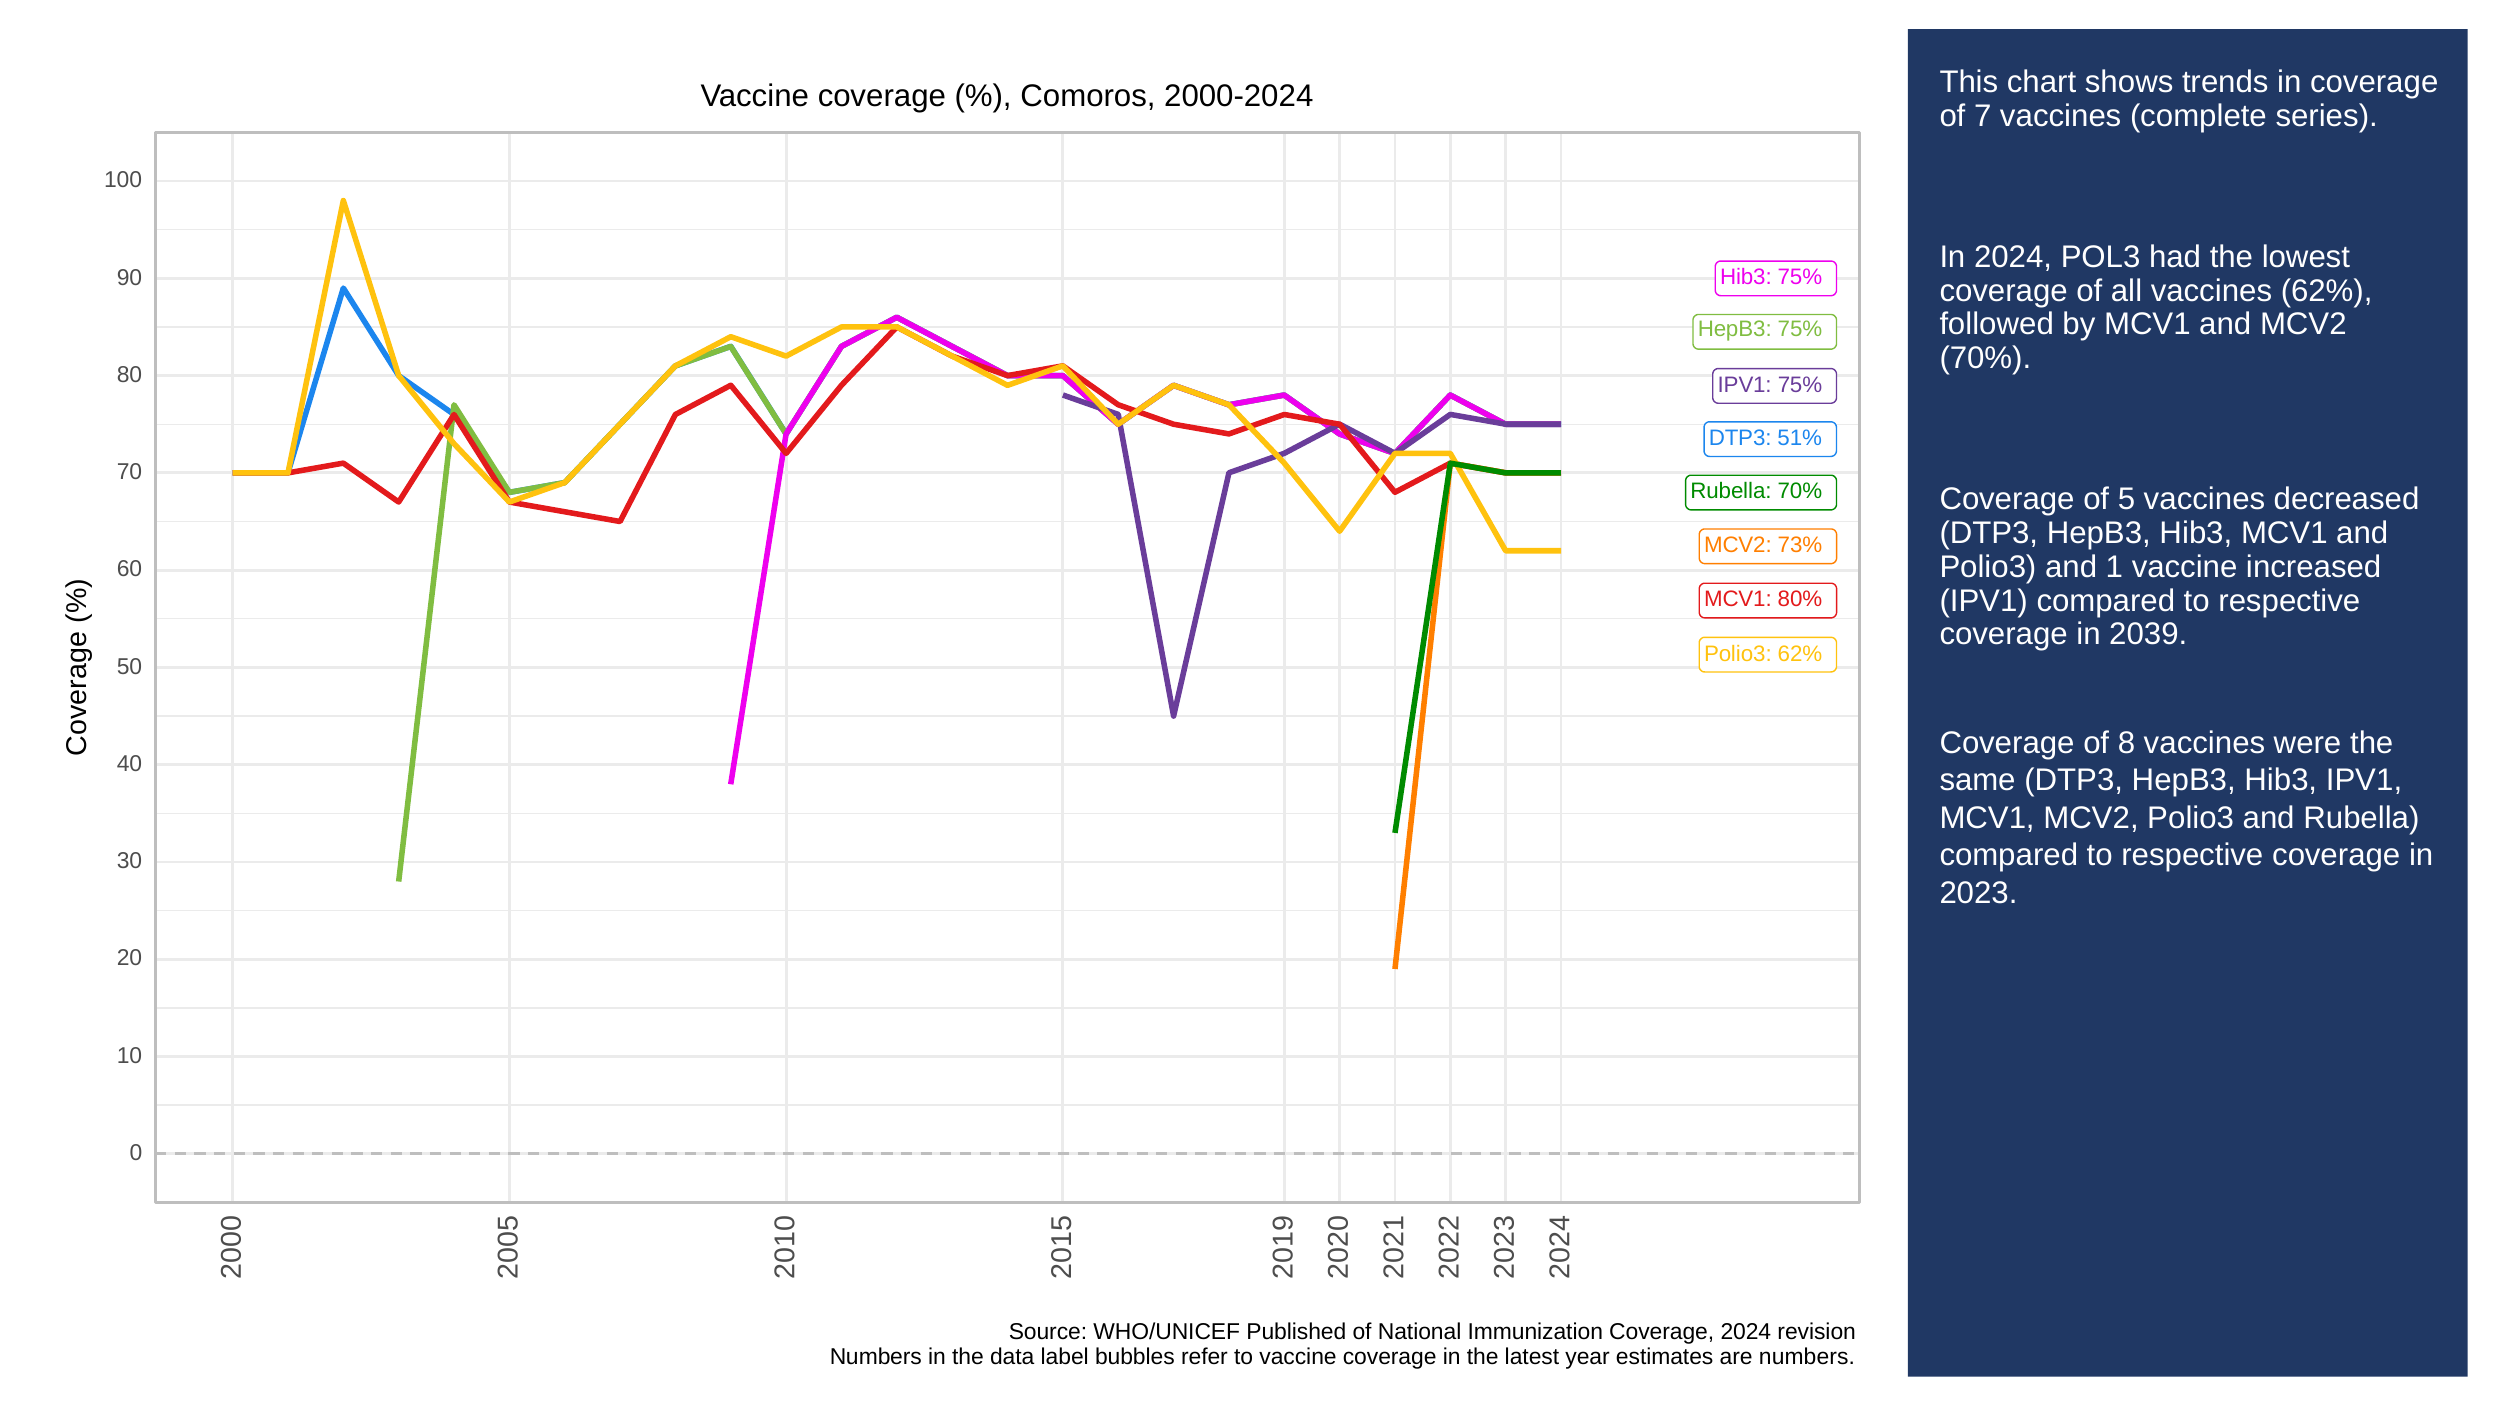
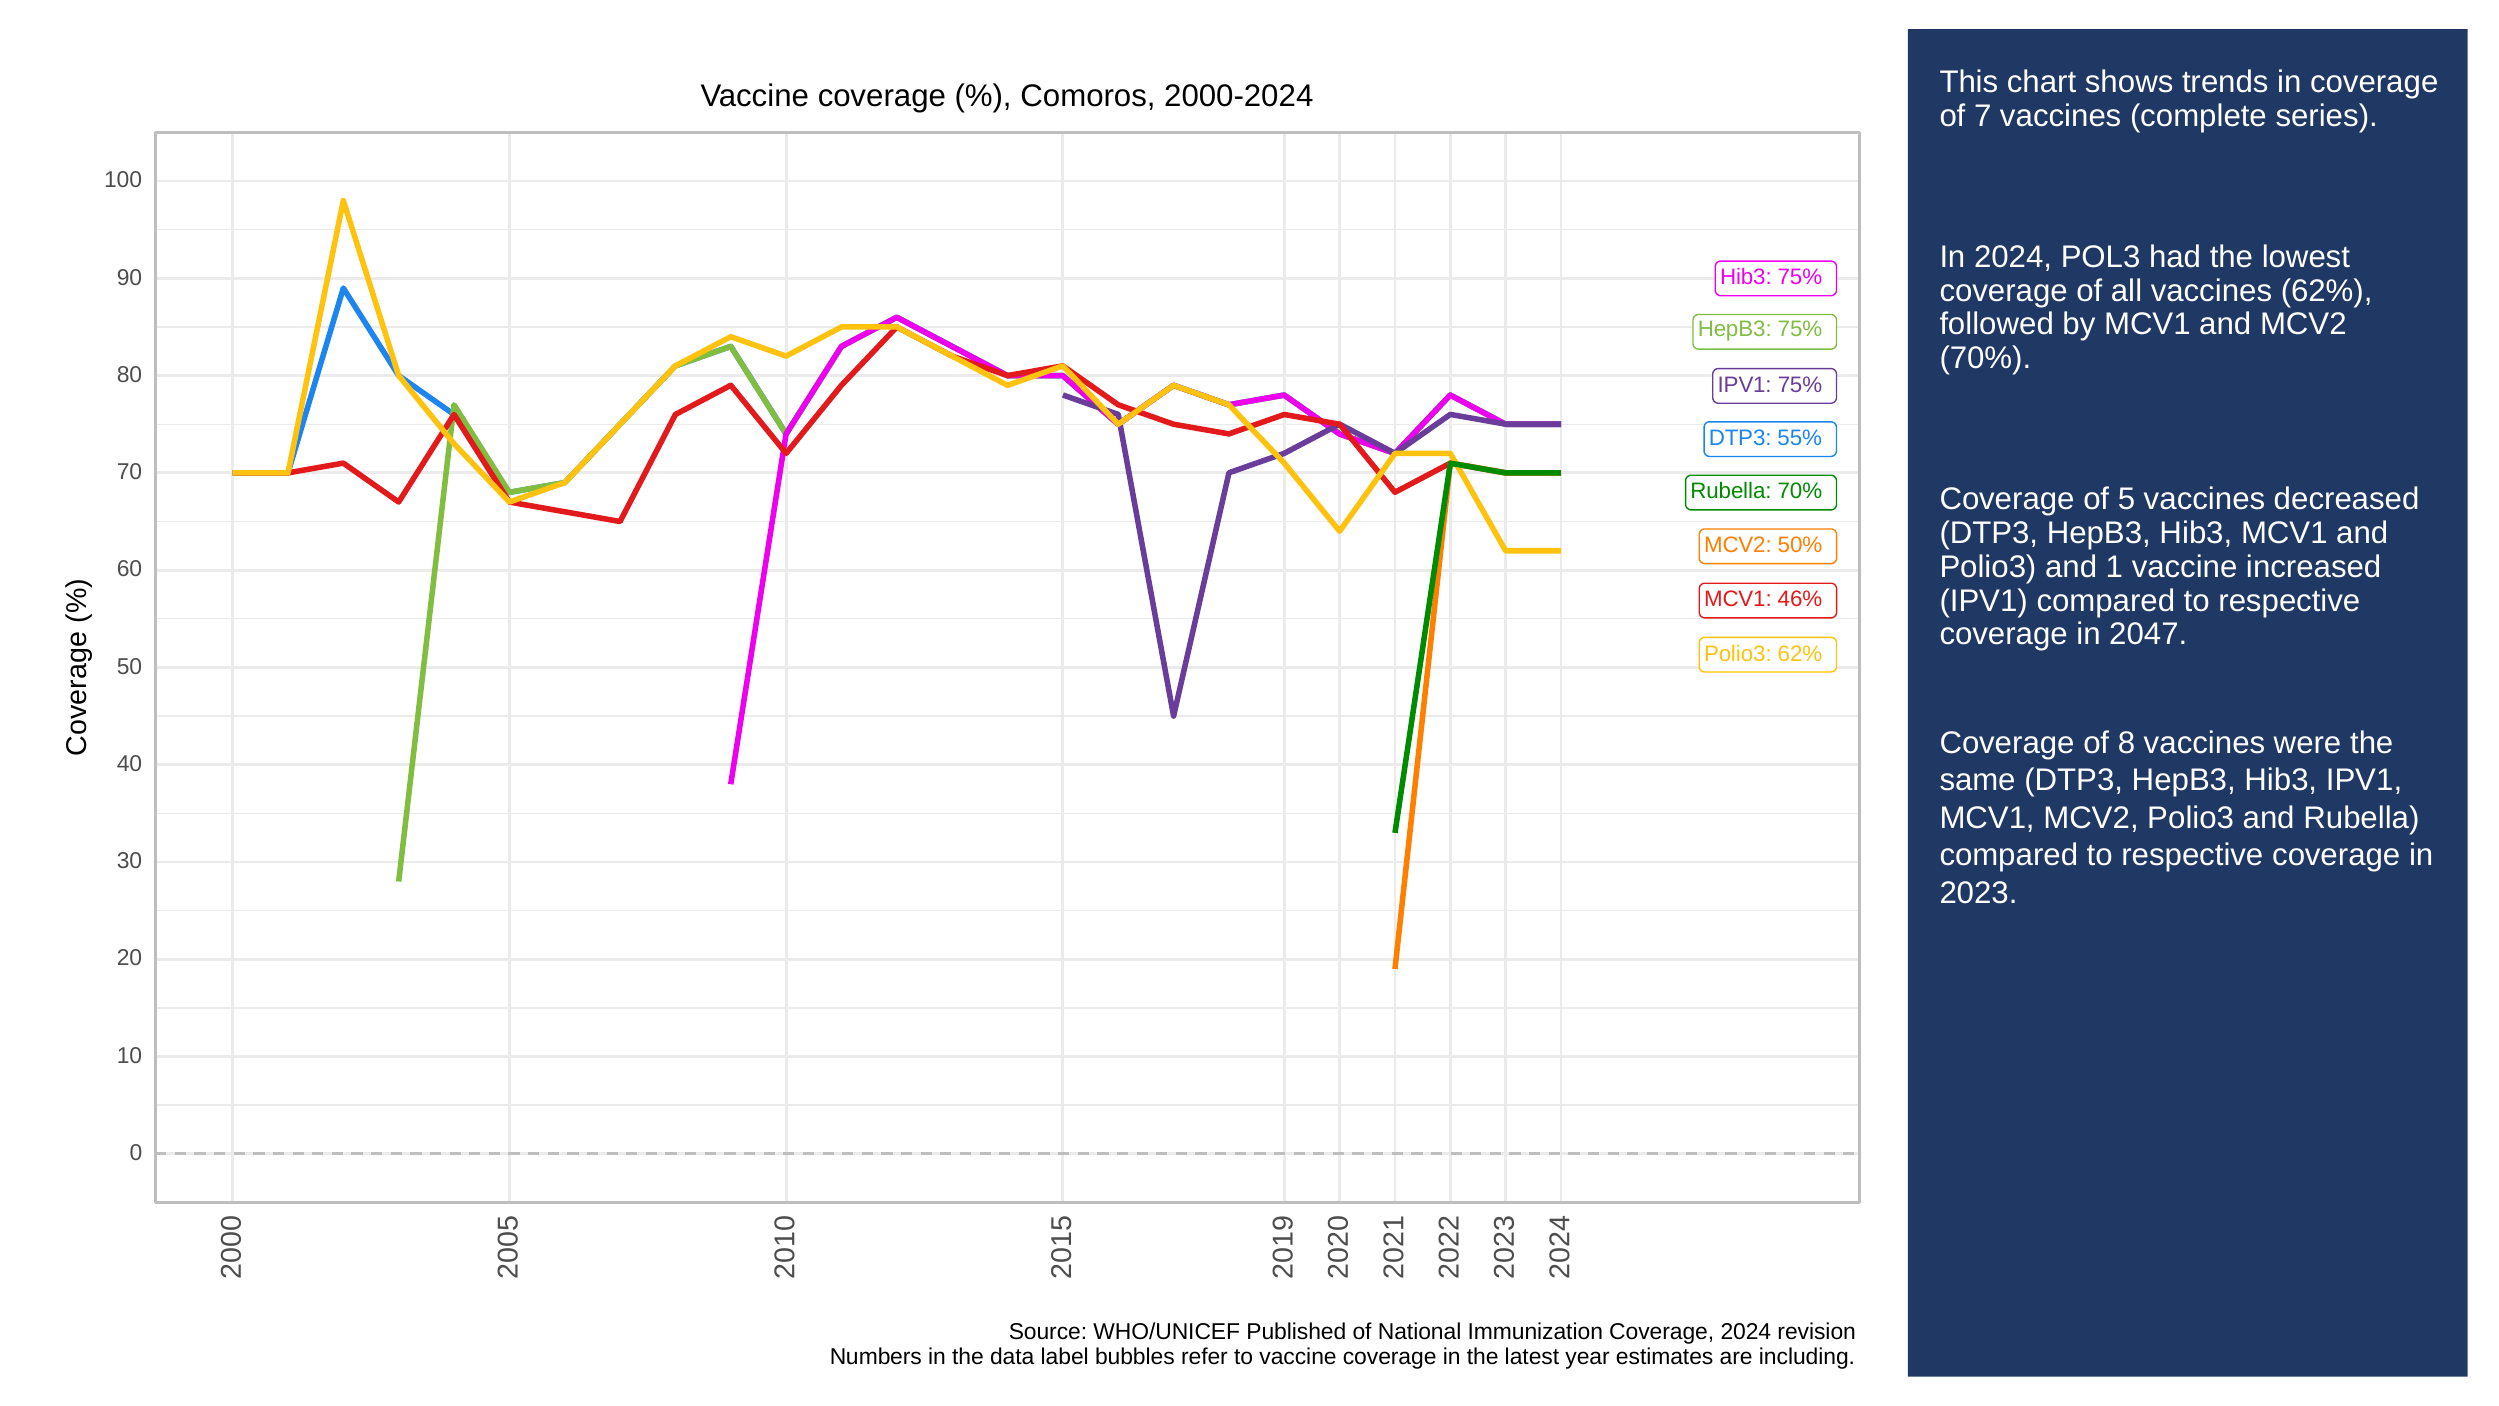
51%: 51% -> 55%
73%: 73% -> 50%
80%: 80% -> 46%
2039: 2039 -> 2047
are numbers: numbers -> including
